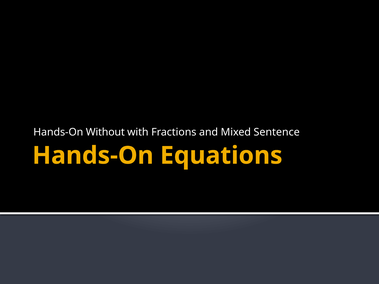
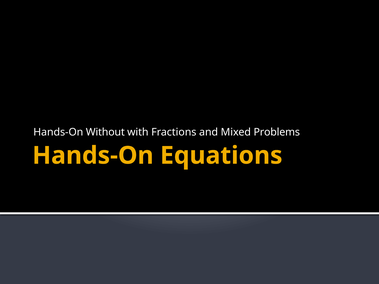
Sentence: Sentence -> Problems
